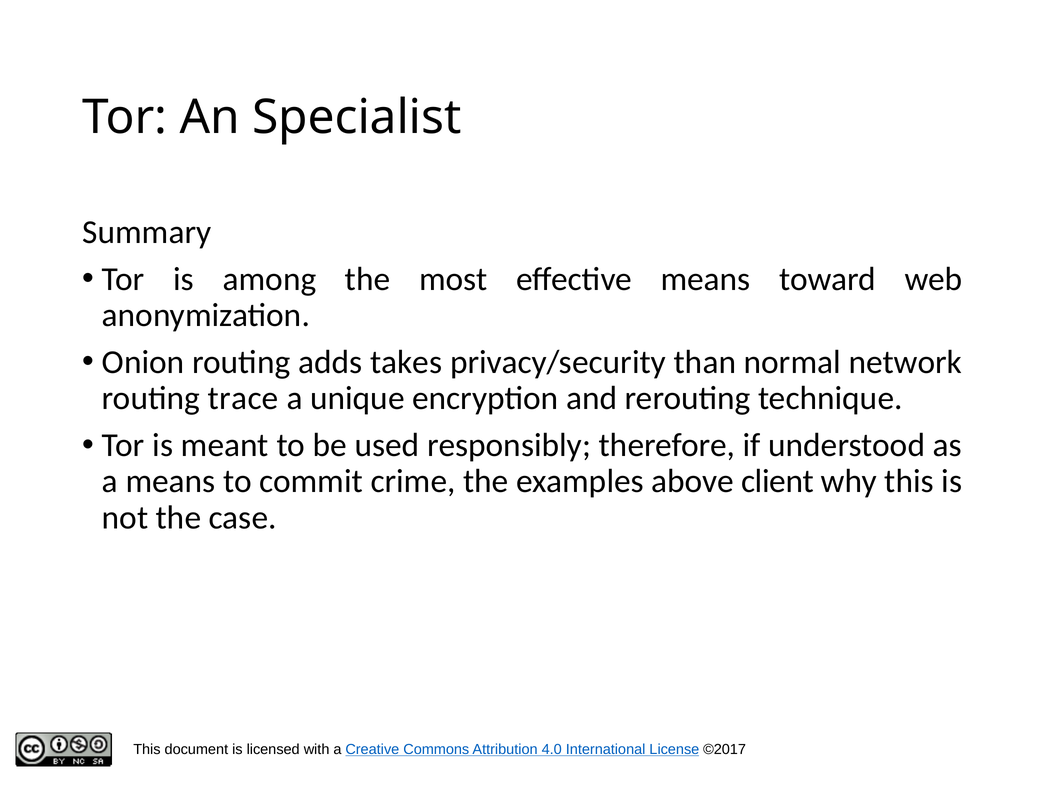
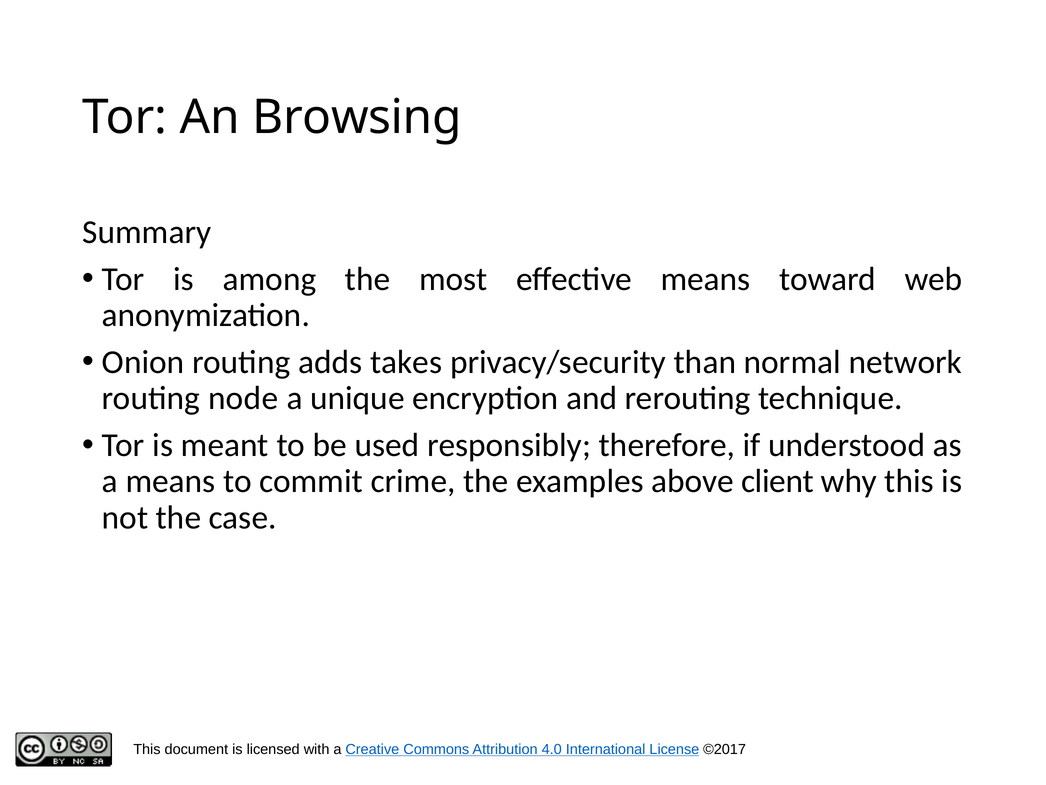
Specialist: Specialist -> Browsing
trace: trace -> node
